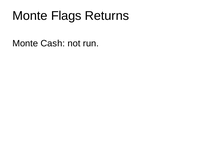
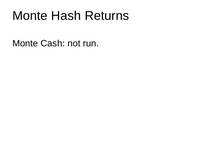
Flags: Flags -> Hash
